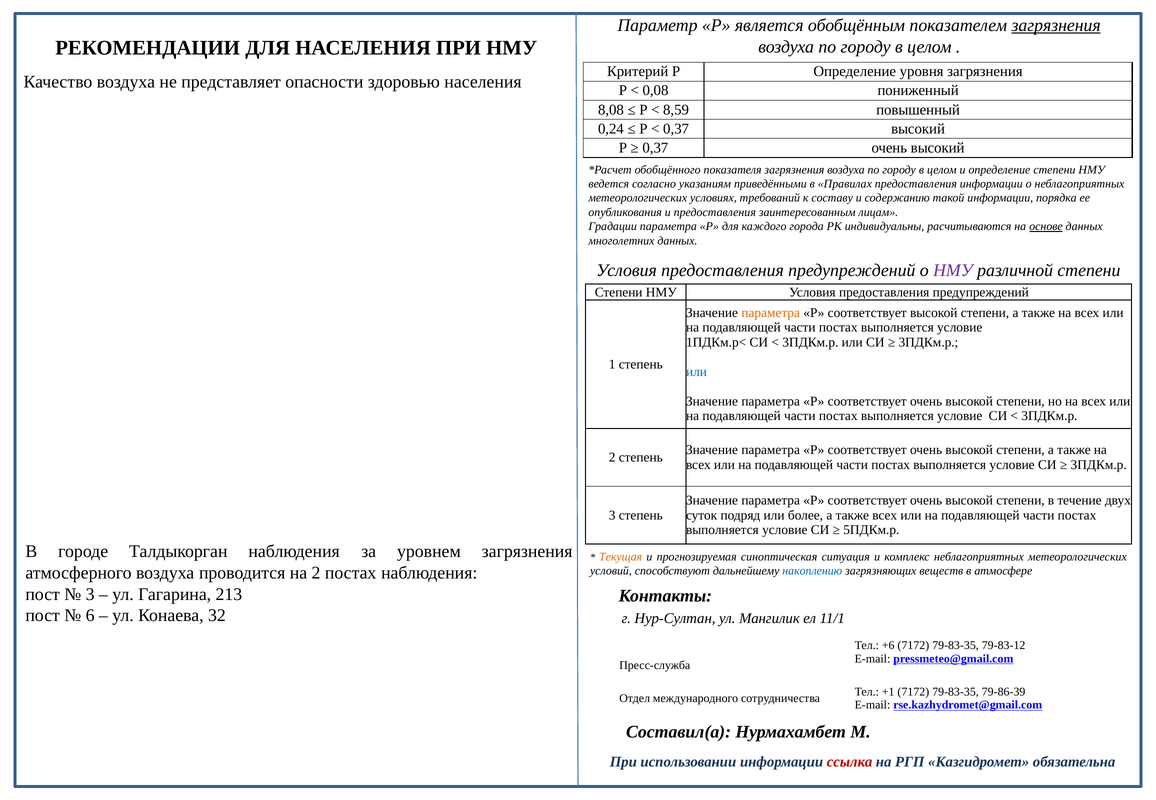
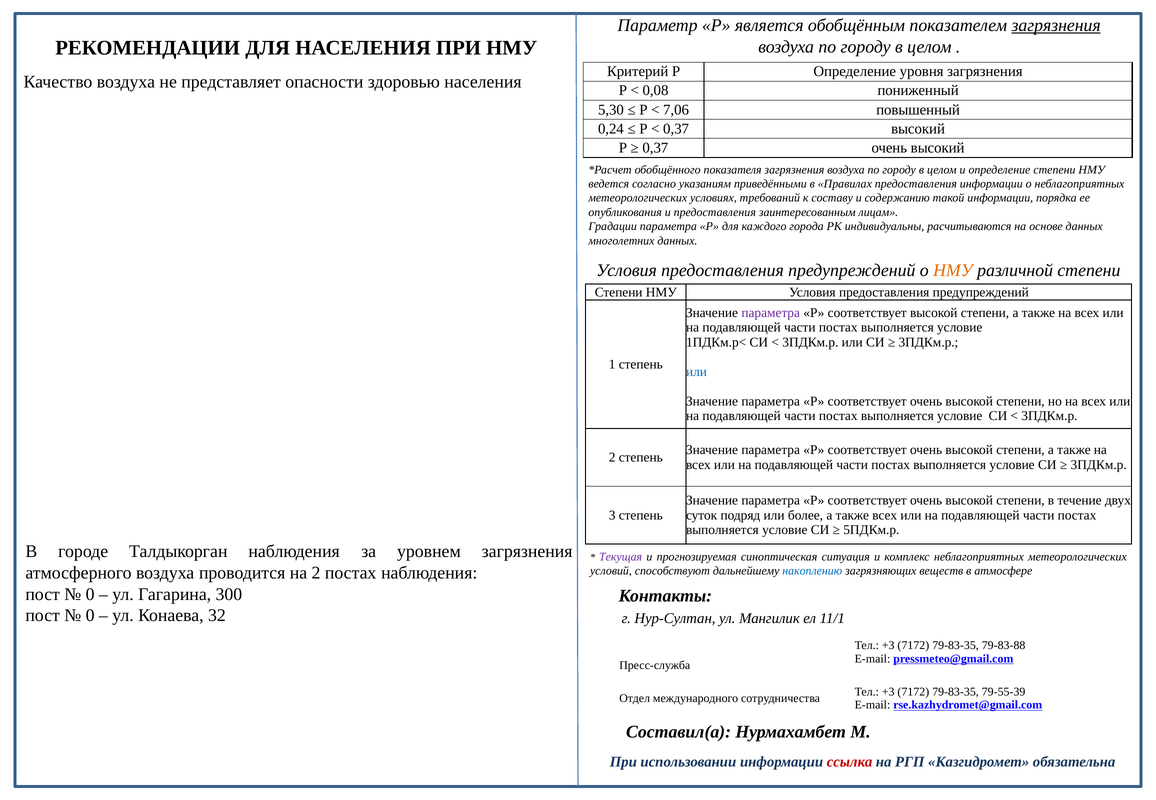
8,08: 8,08 -> 5,30
8,59: 8,59 -> 7,06
основе underline: present -> none
НМУ at (953, 271) colour: purple -> orange
параметра at (771, 313) colour: orange -> purple
Текущая colour: orange -> purple
3 at (90, 595): 3 -> 0
213: 213 -> 300
6 at (90, 616): 6 -> 0
+6 at (888, 646): +6 -> +3
79-83-12: 79-83-12 -> 79-83-88
+1 at (888, 692): +1 -> +3
79-86-39: 79-86-39 -> 79-55-39
